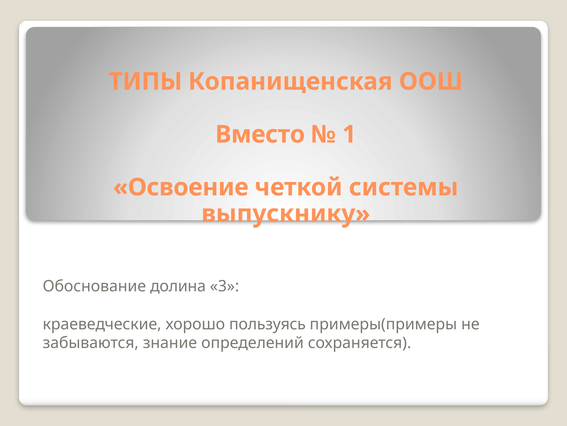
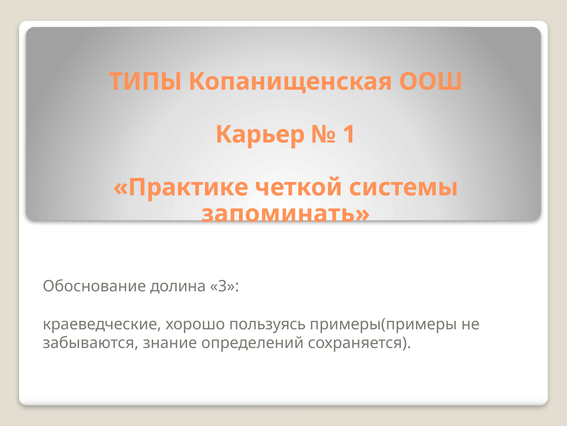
Вместо: Вместо -> Карьер
Освоение: Освоение -> Практике
выпускнику: выпускнику -> запоминать
